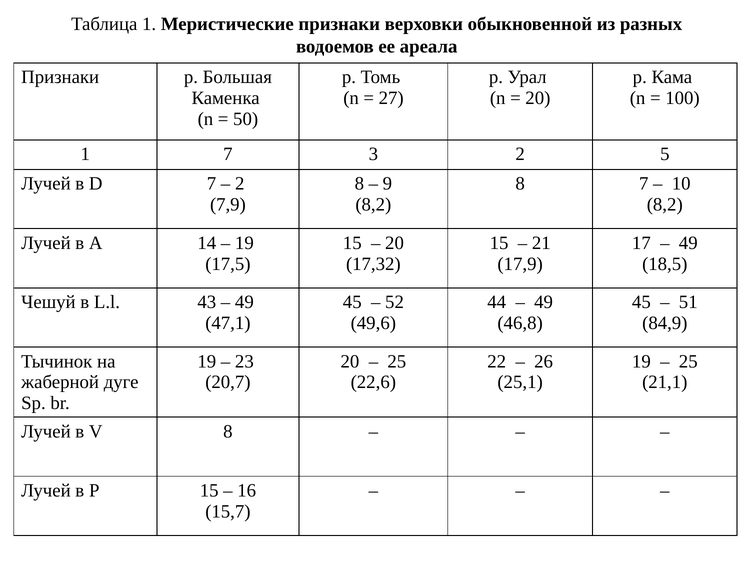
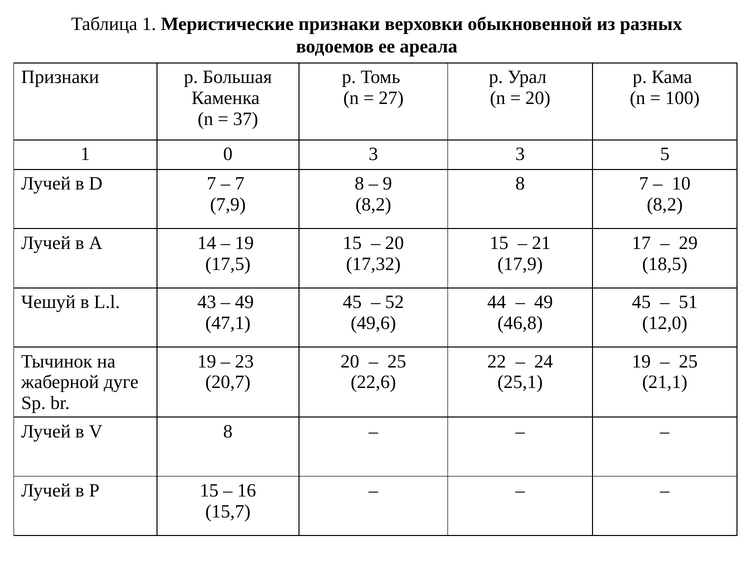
50: 50 -> 37
1 7: 7 -> 0
3 2: 2 -> 3
2 at (240, 184): 2 -> 7
49 at (688, 243): 49 -> 29
84,9: 84,9 -> 12,0
26: 26 -> 24
